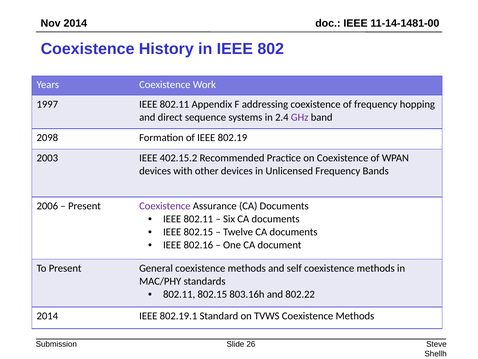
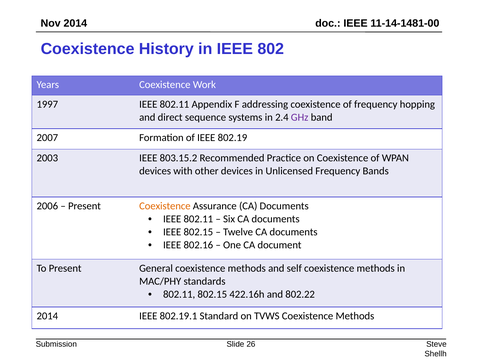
2098: 2098 -> 2007
402.15.2: 402.15.2 -> 803.15.2
Coexistence at (165, 206) colour: purple -> orange
803.16h: 803.16h -> 422.16h
